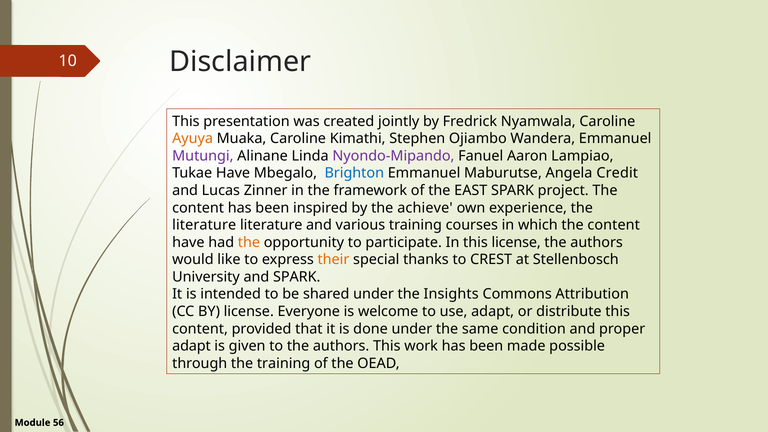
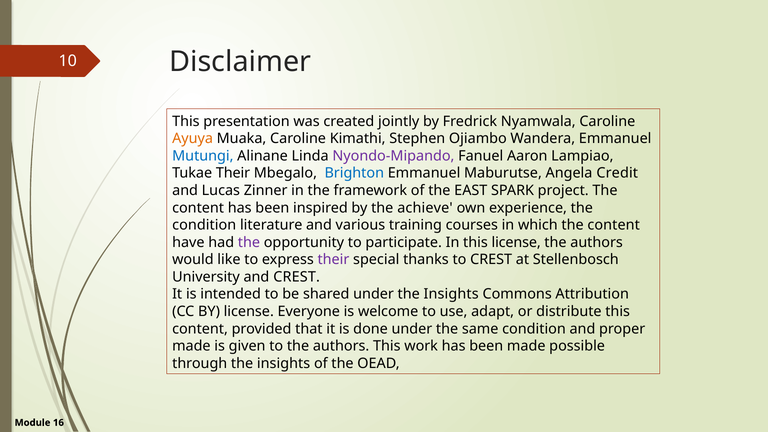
Mutungi colour: purple -> blue
Tukae Have: Have -> Their
literature at (204, 225): literature -> condition
the at (249, 242) colour: orange -> purple
their at (333, 260) colour: orange -> purple
and SPARK: SPARK -> CREST
adapt at (191, 346): adapt -> made
through the training: training -> insights
56: 56 -> 16
